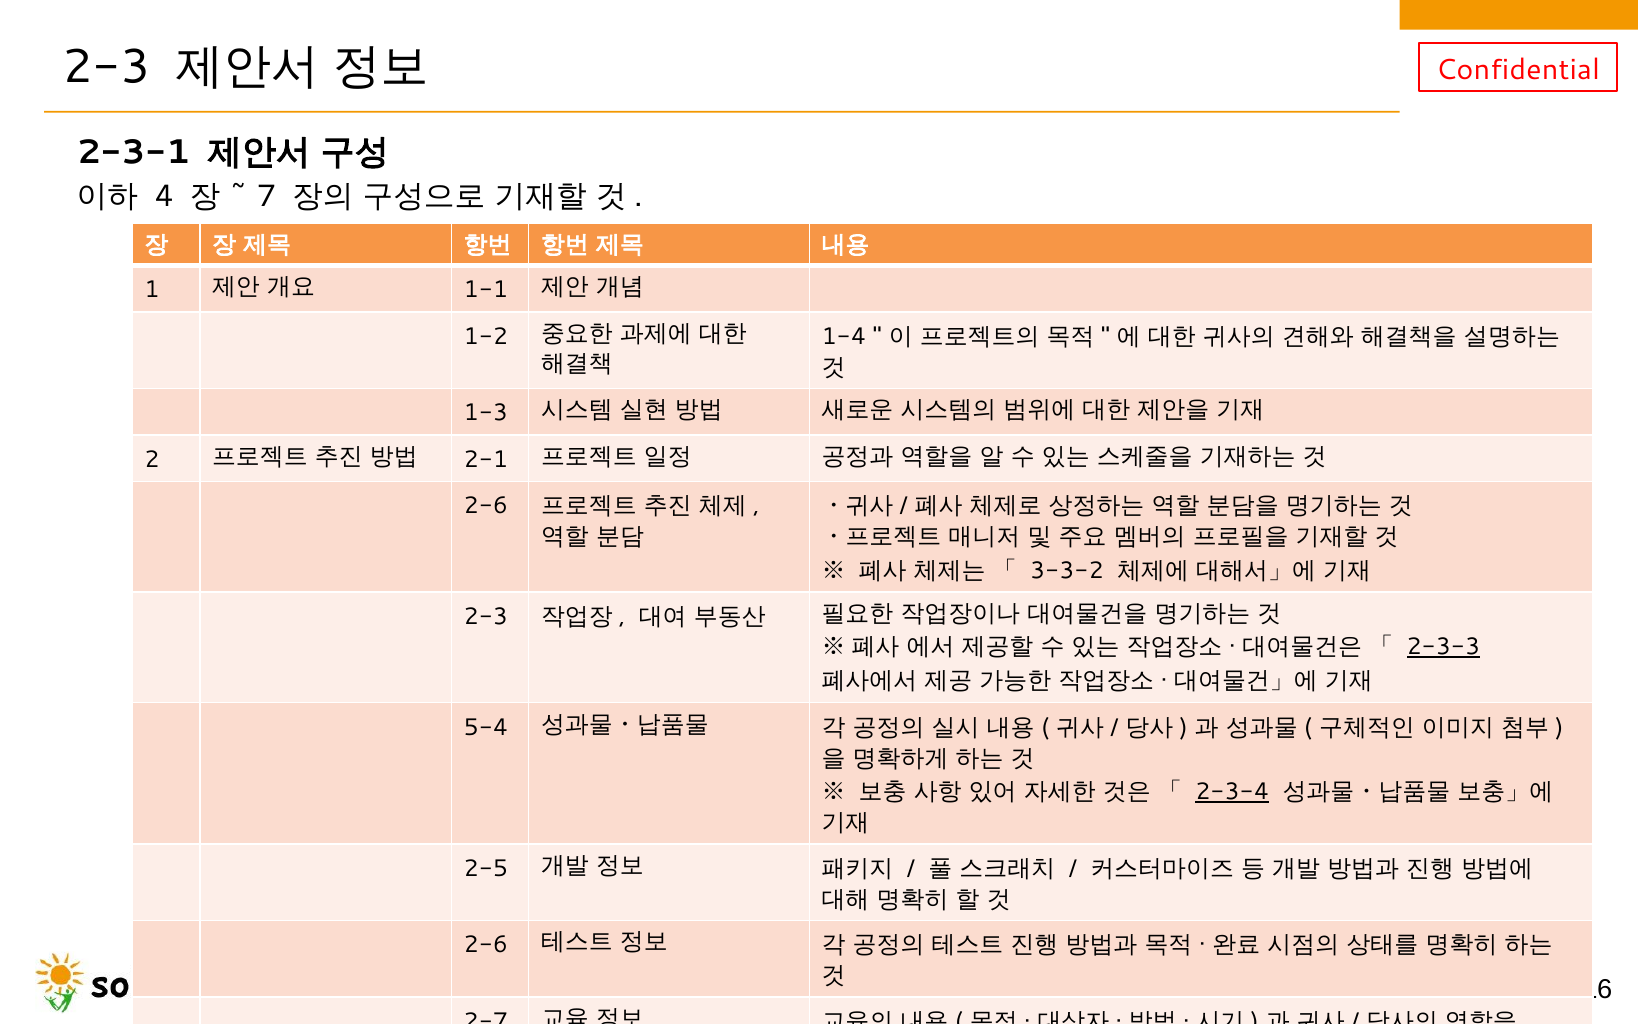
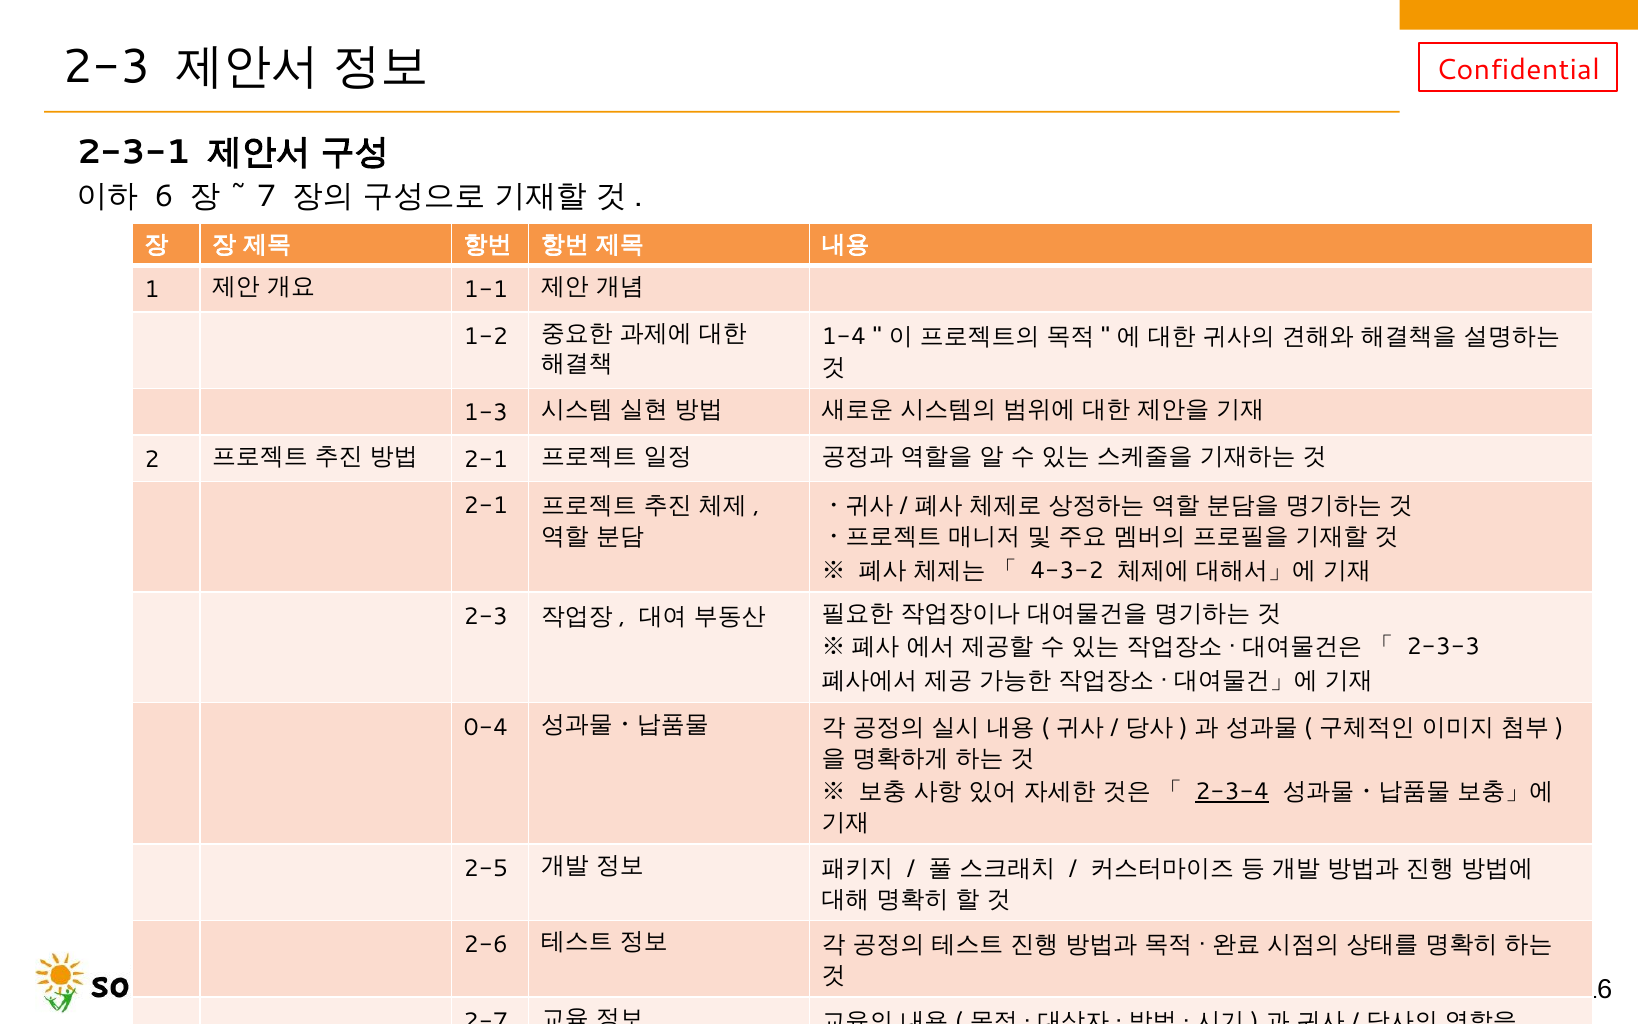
4: 4 -> 6
2-6 at (486, 506): 2-6 -> 2-1
3-3-2: 3-3-2 -> 4-3-2
2-3-3 underline: present -> none
5-4: 5-4 -> 0-4
